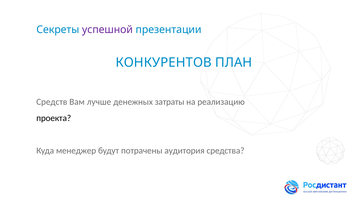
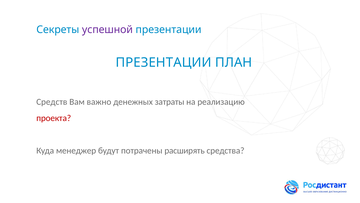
КОНКУРЕНТОВ at (164, 62): КОНКУРЕНТОВ -> ПРЕЗЕНТАЦИИ
лучше: лучше -> важно
проекта colour: black -> red
аудитория: аудитория -> расширять
